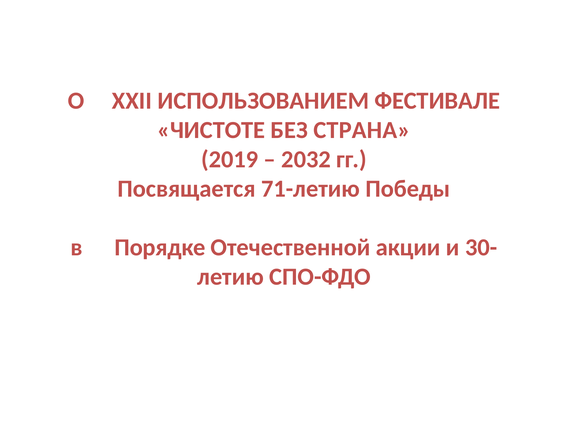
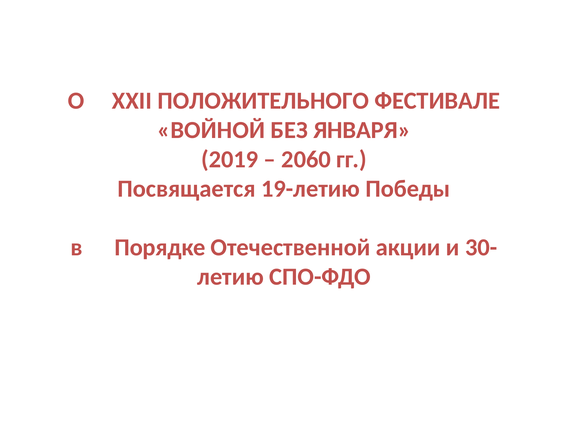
ИСПОЛЬЗОВАНИЕМ: ИСПОЛЬЗОВАНИЕМ -> ПОЛОЖИТЕЛЬНОГО
ЧИСТОТЕ: ЧИСТОТЕ -> ВОЙНОЙ
СТРАНА: СТРАНА -> ЯНВАРЯ
2032: 2032 -> 2060
71-летию: 71-летию -> 19-летию
